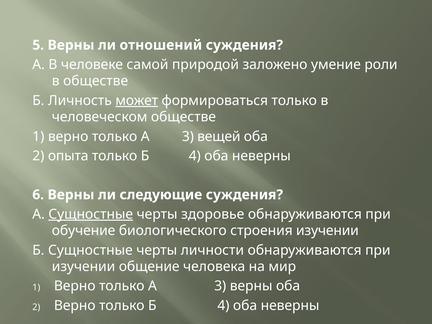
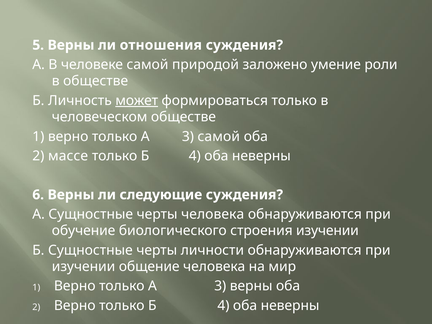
отношений: отношений -> отношения
3 вещей: вещей -> самой
опыта: опыта -> массе
Сущностные at (91, 214) underline: present -> none
черты здоровье: здоровье -> человека
